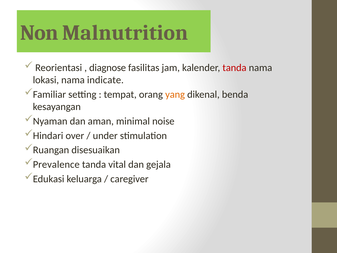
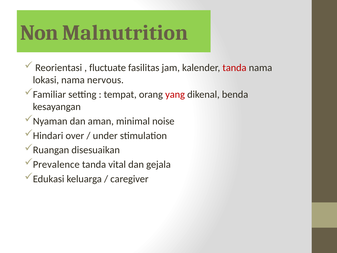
diagnose: diagnose -> fluctuate
indicate: indicate -> nervous
yang colour: orange -> red
